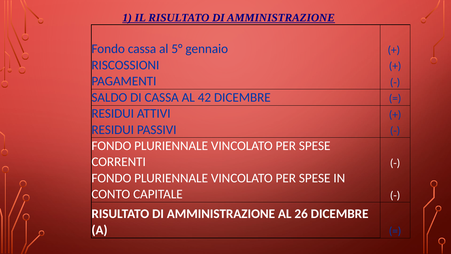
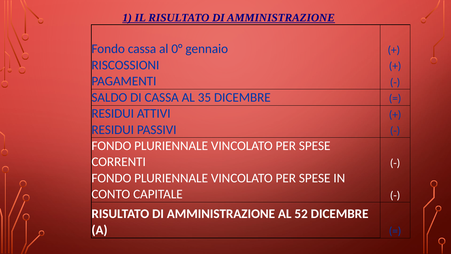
5°: 5° -> 0°
42: 42 -> 35
26: 26 -> 52
